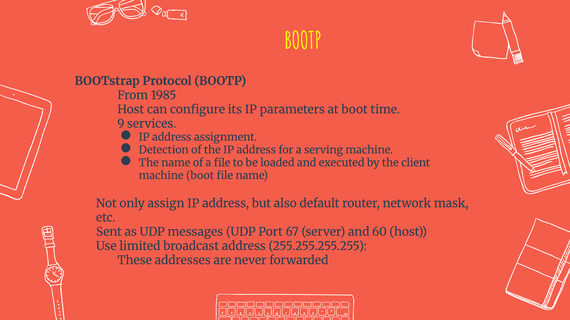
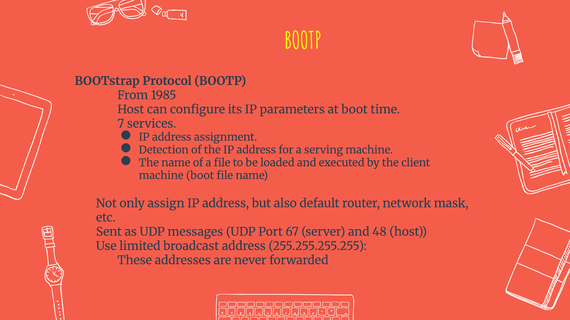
9: 9 -> 7
60: 60 -> 48
